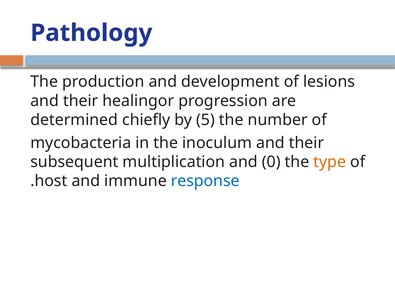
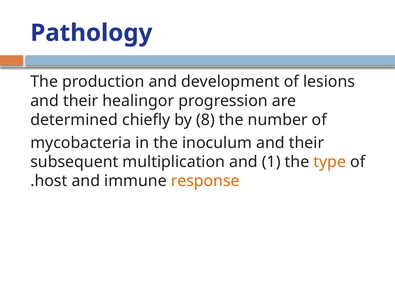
5: 5 -> 8
0: 0 -> 1
response colour: blue -> orange
